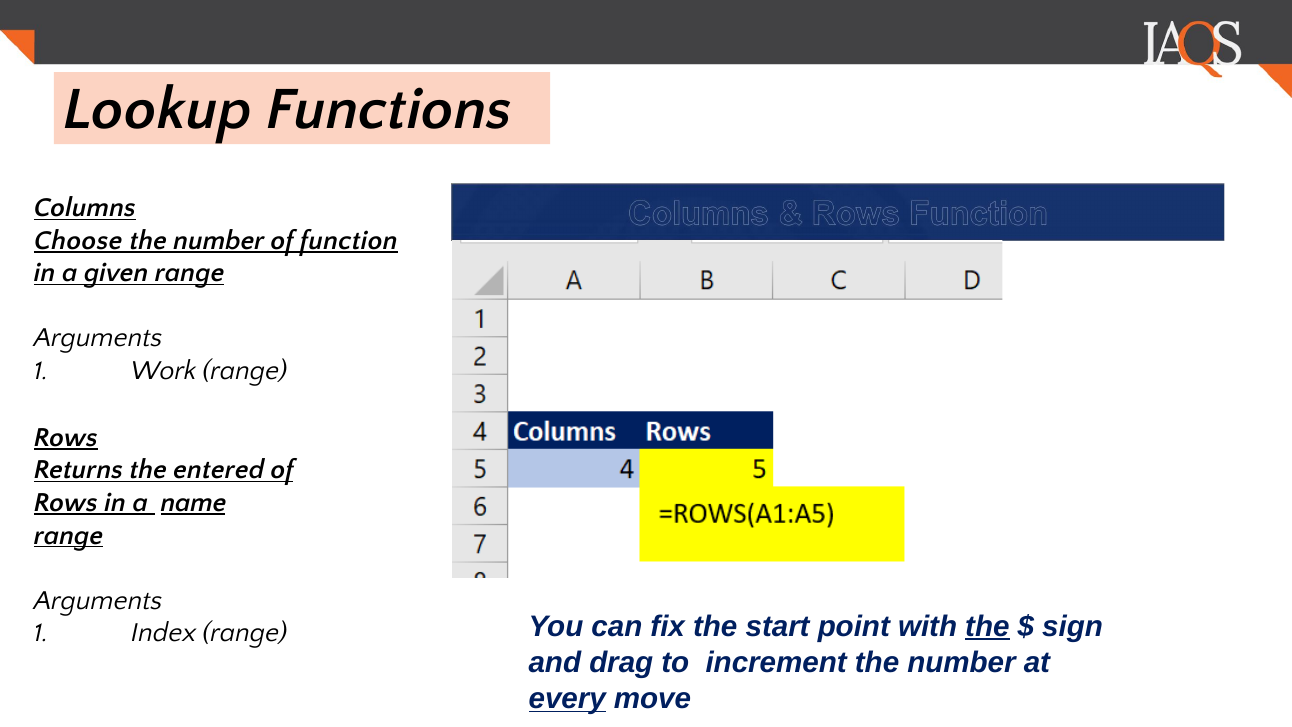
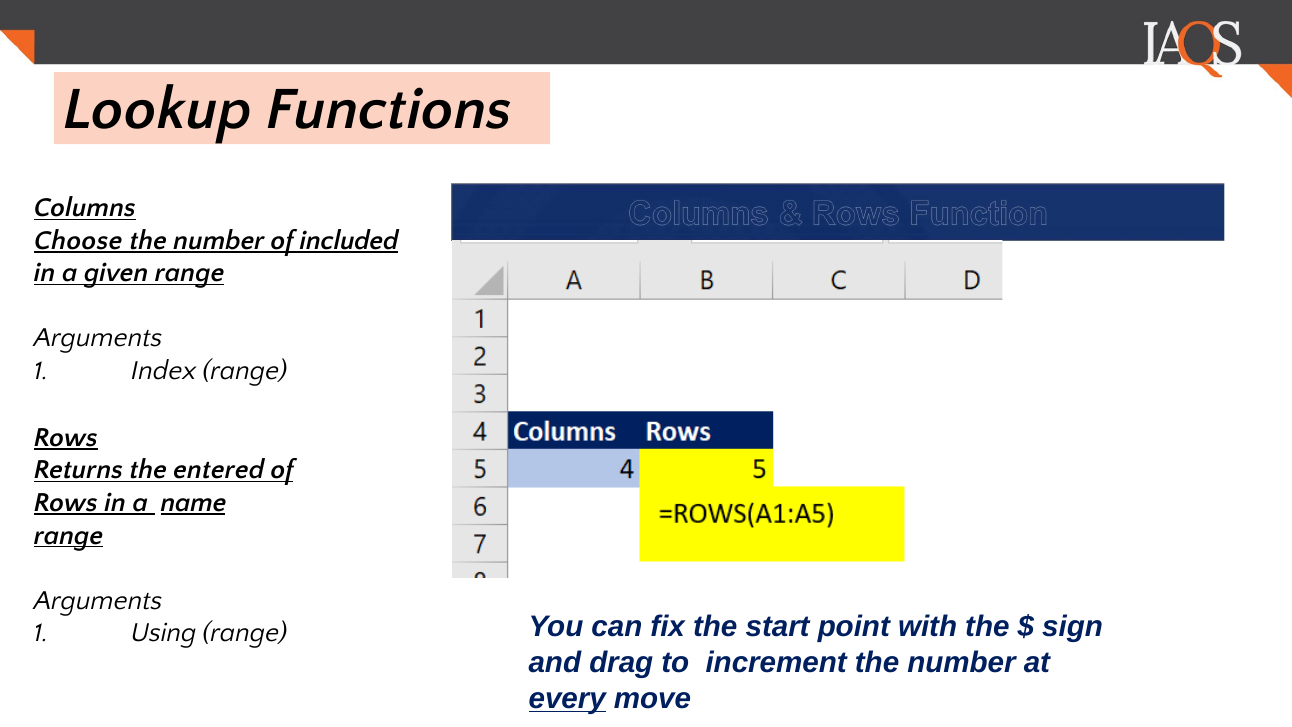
function: function -> included
Work: Work -> Index
Index: Index -> Using
the at (987, 626) underline: present -> none
